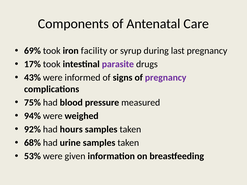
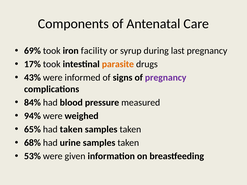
parasite colour: purple -> orange
75%: 75% -> 84%
92%: 92% -> 65%
had hours: hours -> taken
